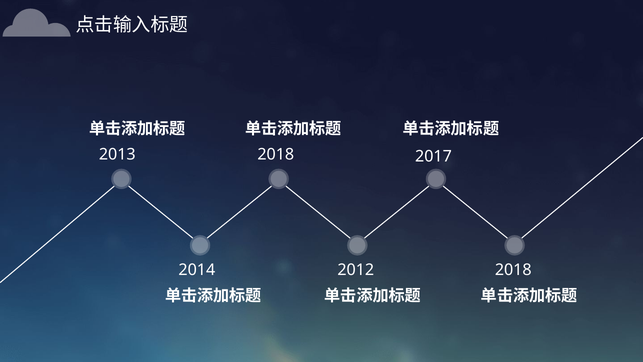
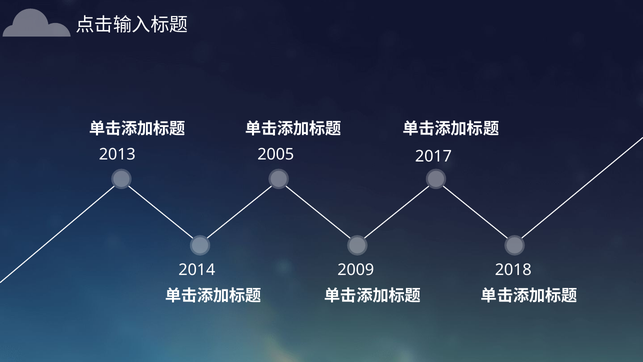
2018 at (276, 154): 2018 -> 2005
2012: 2012 -> 2009
